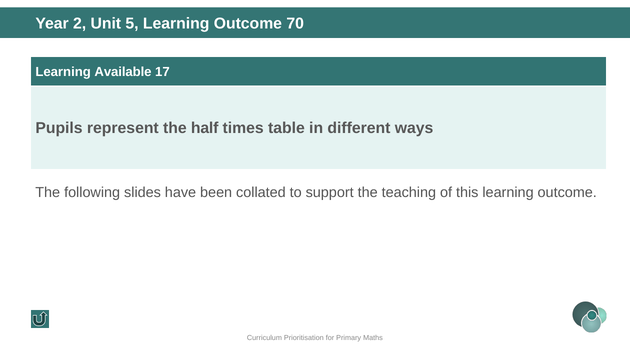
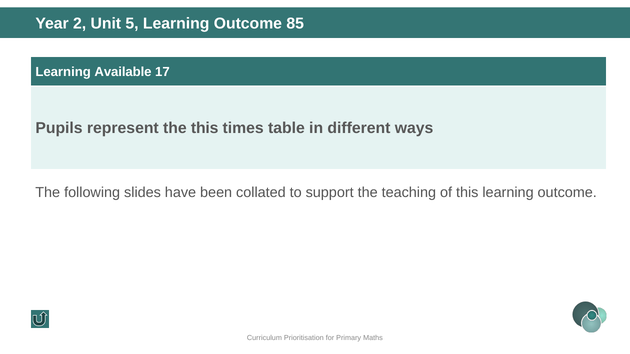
70: 70 -> 85
the half: half -> this
